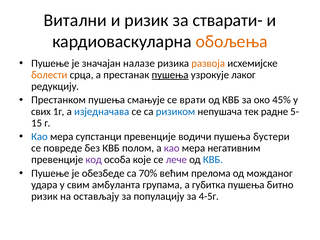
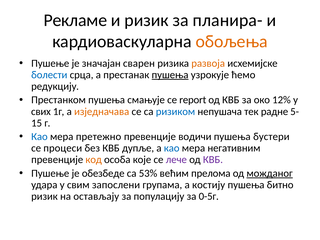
Витални: Витални -> Рекламе
стварати-: стварати- -> планира-
налазе: налазе -> сварен
болести colour: orange -> blue
лаког: лаког -> ћемо
врати: врати -> report
45%: 45% -> 12%
изједначава colour: blue -> orange
супстанци: супстанци -> претежно
повреде: повреде -> процеси
полом: полом -> дупље
као at (172, 148) colour: purple -> blue
код colour: purple -> orange
КВБ at (213, 160) colour: blue -> purple
70%: 70% -> 53%
можданог underline: none -> present
амбуланта: амбуланта -> запослени
губитка: губитка -> костију
4-5г: 4-5г -> 0-5г
